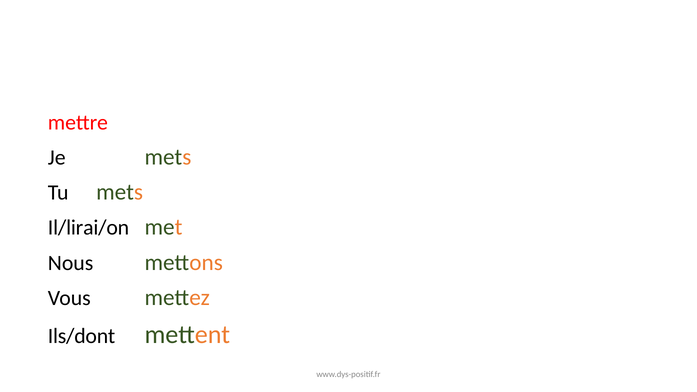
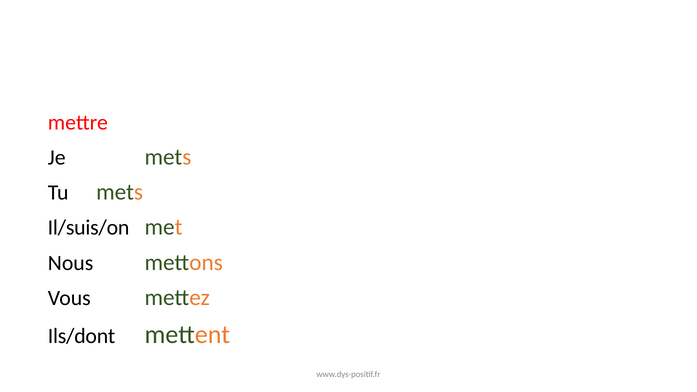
Il/lirai/on: Il/lirai/on -> Il/suis/on
